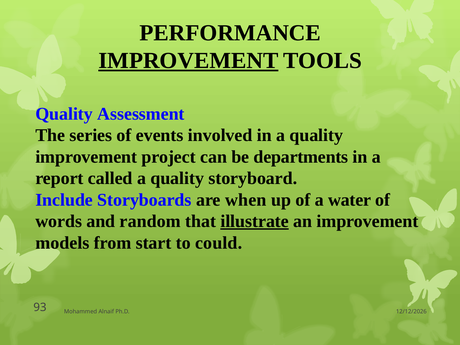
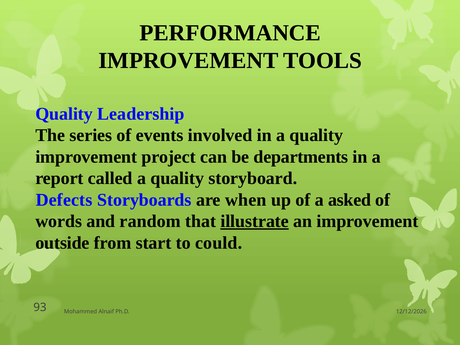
IMPROVEMENT at (188, 61) underline: present -> none
Assessment: Assessment -> Leadership
Include: Include -> Defects
water: water -> asked
models: models -> outside
